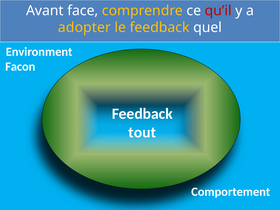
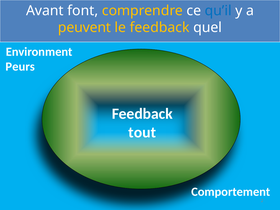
face: face -> font
qu’il colour: red -> blue
adopter: adopter -> peuvent
Facon: Facon -> Peurs
